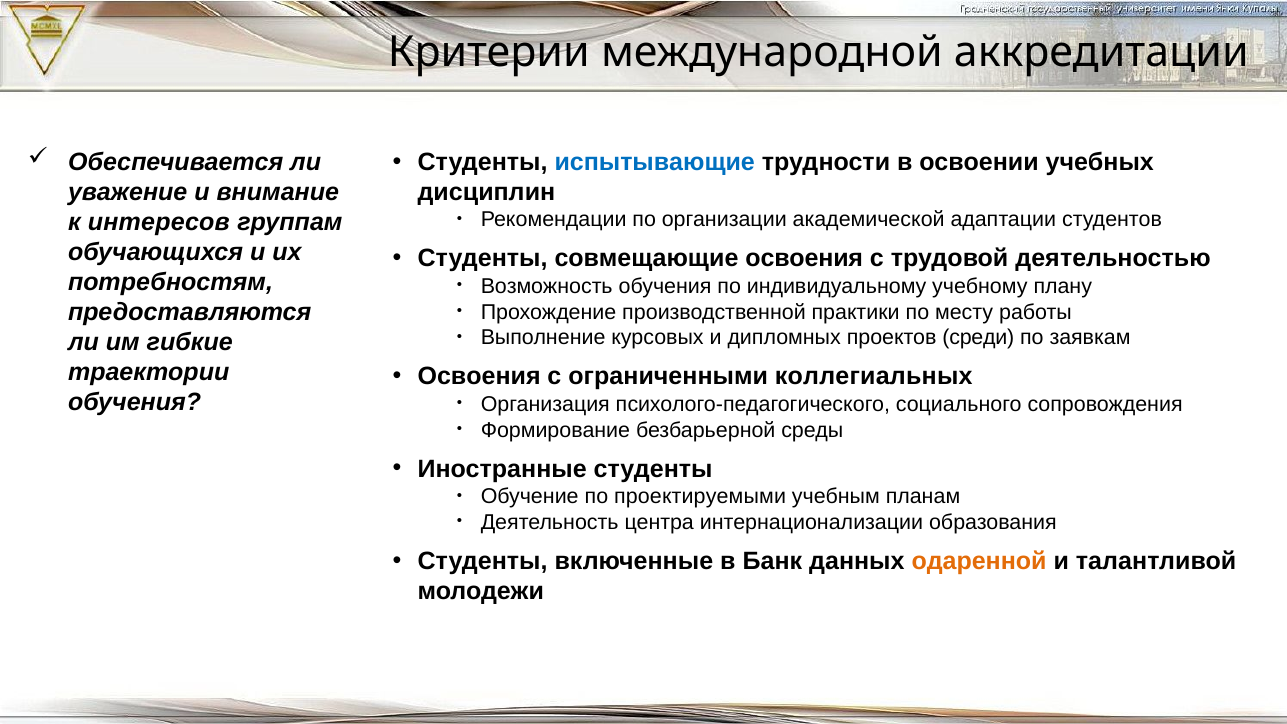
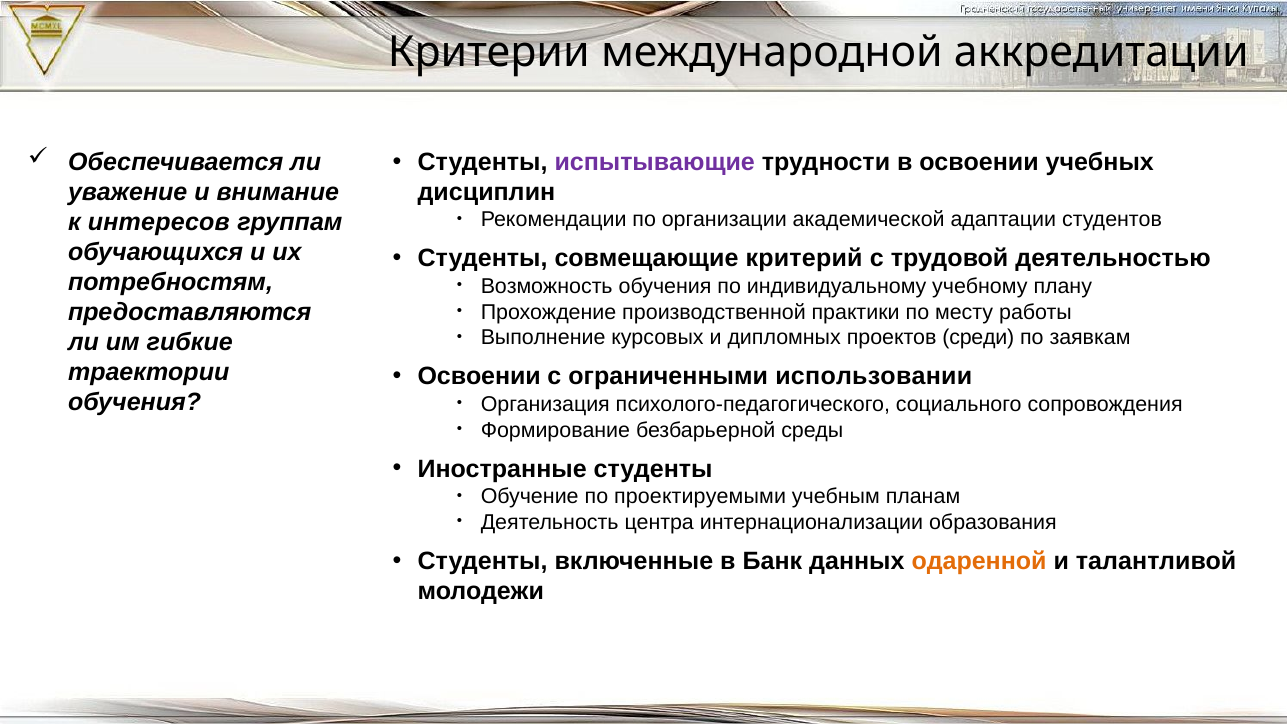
испытывающие colour: blue -> purple
совмещающие освоения: освоения -> критерий
Освоения at (479, 377): Освоения -> Освоении
коллегиальных: коллегиальных -> использовании
